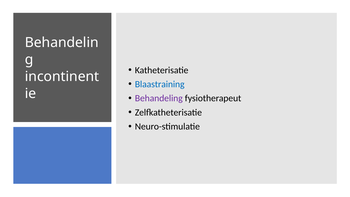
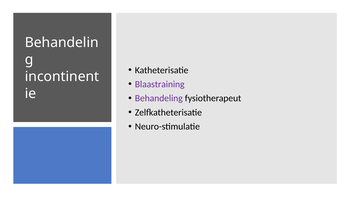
Blaastraining colour: blue -> purple
